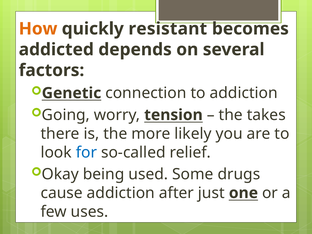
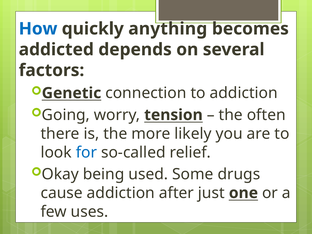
How colour: orange -> blue
resistant: resistant -> anything
takes: takes -> often
